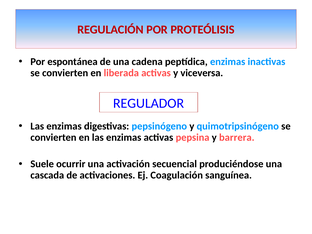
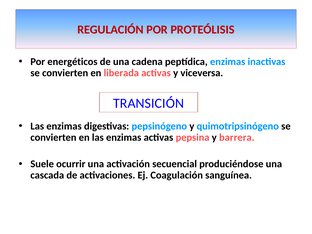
espontánea: espontánea -> energéticos
REGULADOR: REGULADOR -> TRANSICIÓN
